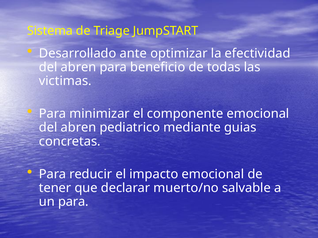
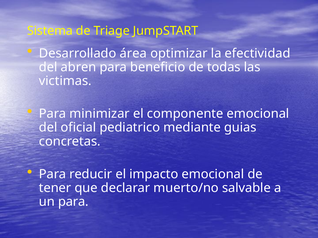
ante: ante -> área
abren at (78, 128): abren -> oficial
